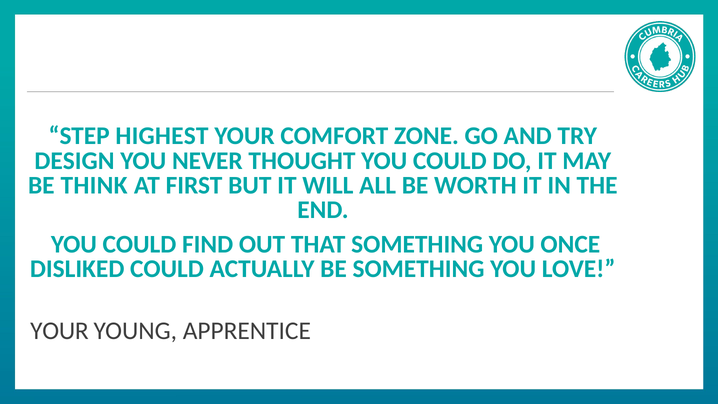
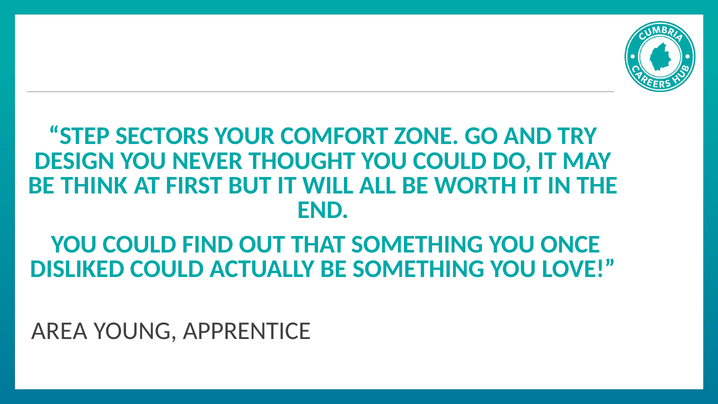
HIGHEST: HIGHEST -> SECTORS
YOUR at (59, 331): YOUR -> AREA
